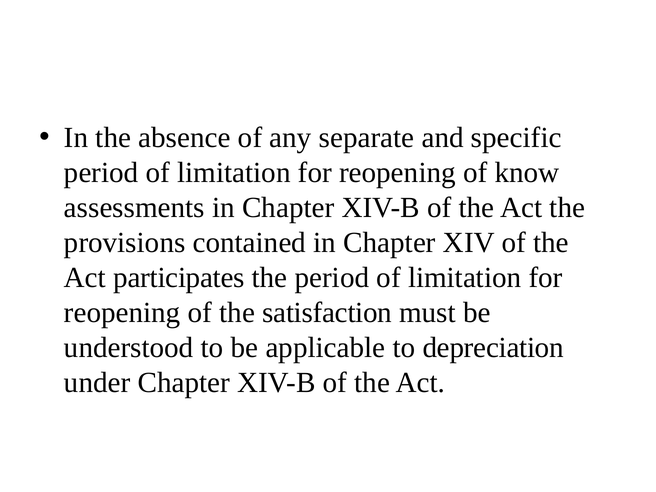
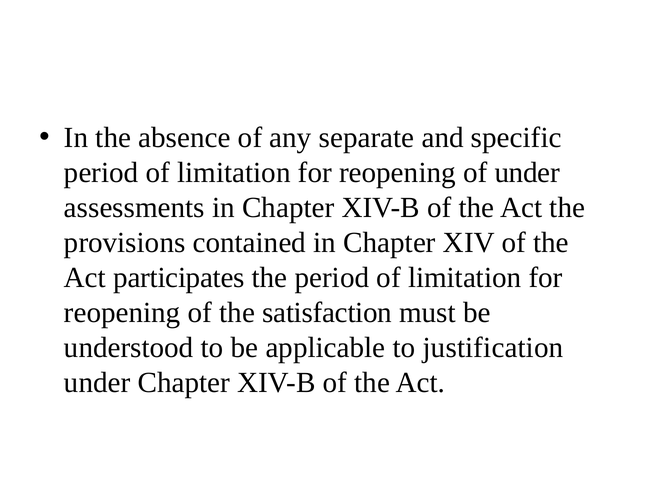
of know: know -> under
depreciation: depreciation -> justification
